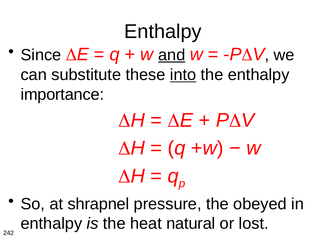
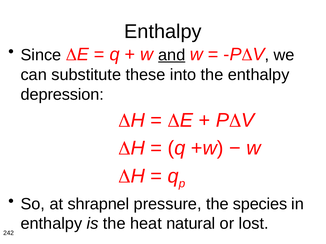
into underline: present -> none
importance: importance -> depression
obeyed: obeyed -> species
